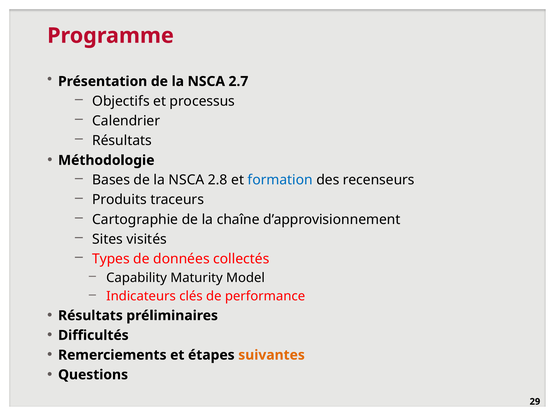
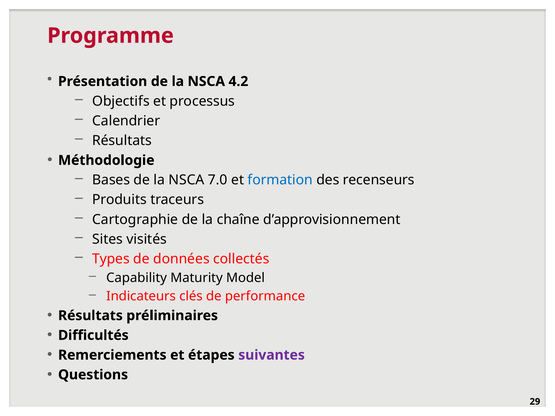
2.7: 2.7 -> 4.2
2.8: 2.8 -> 7.0
suivantes colour: orange -> purple
